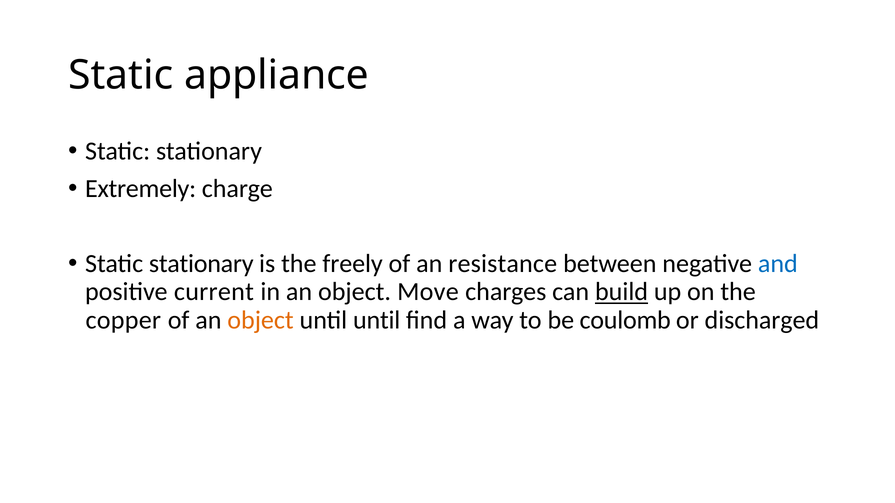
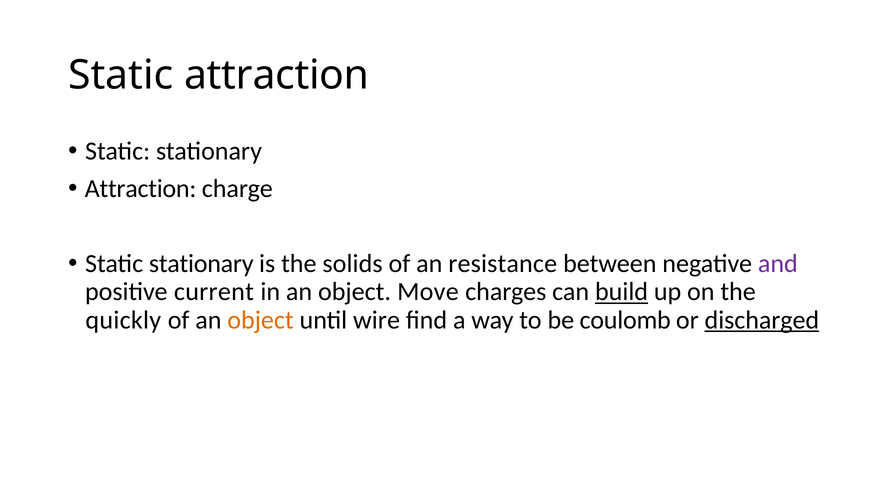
Static appliance: appliance -> attraction
Extremely at (141, 189): Extremely -> Attraction
freely: freely -> solids
and colour: blue -> purple
copper: copper -> quickly
until until: until -> wire
discharged underline: none -> present
